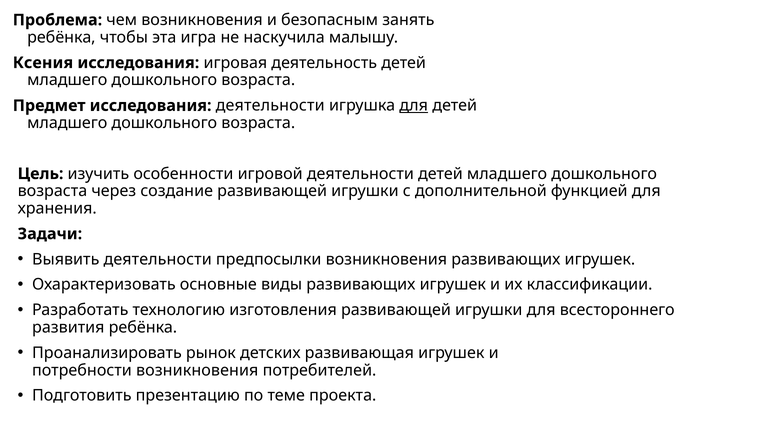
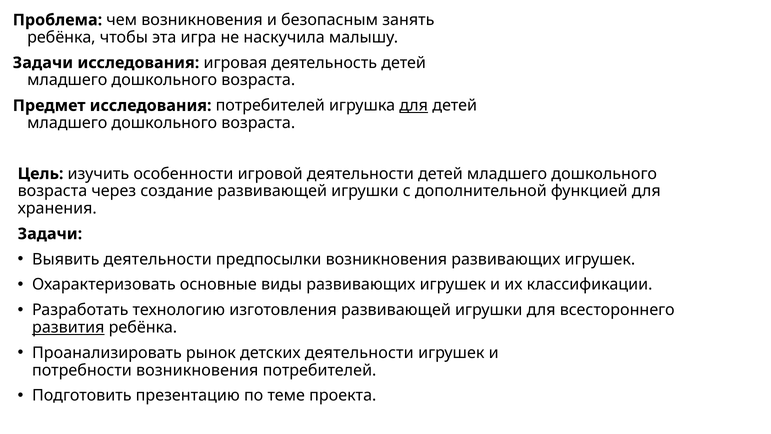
Ксения at (43, 63): Ксения -> Задачи
исследования деятельности: деятельности -> потребителей
развития underline: none -> present
детских развивающая: развивающая -> деятельности
